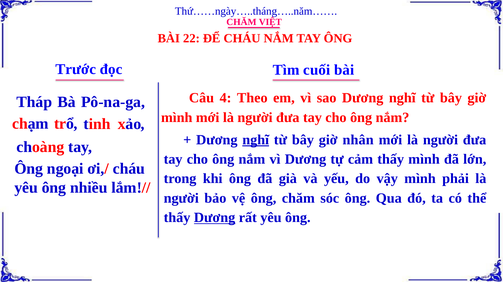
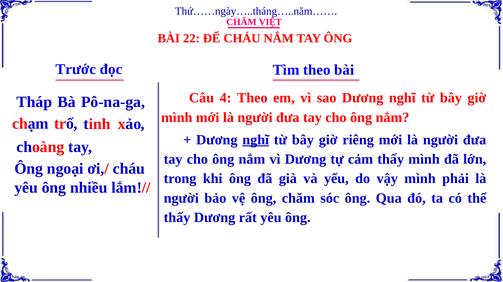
Tìm cuối: cuối -> theo
nhân: nhân -> riêng
Dương at (215, 218) underline: present -> none
